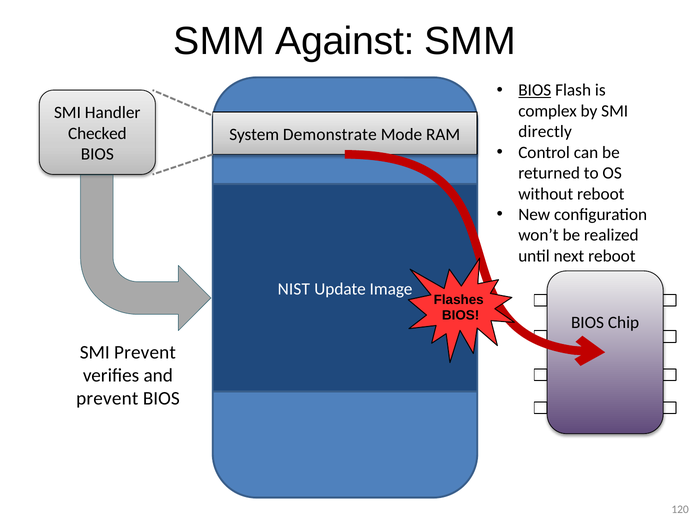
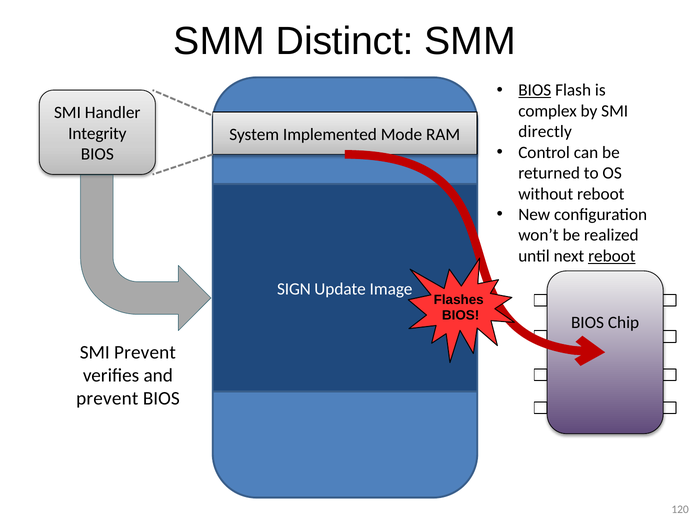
Against: Against -> Distinct
Checked: Checked -> Integrity
Demonstrate: Demonstrate -> Implemented
reboot at (612, 256) underline: none -> present
NIST: NIST -> SIGN
